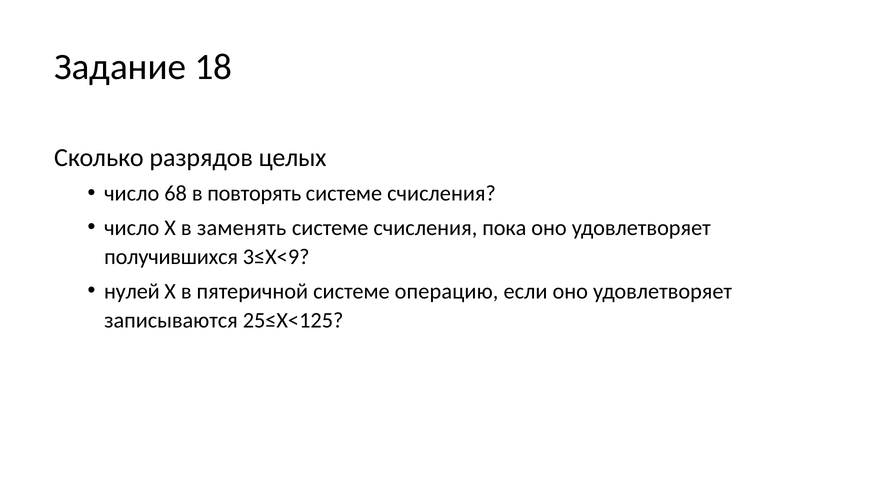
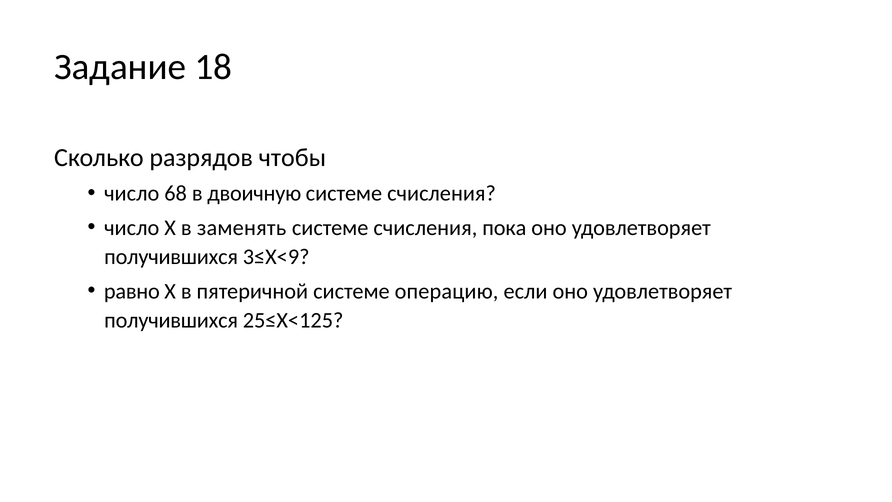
целых: целых -> чтобы
повторять: повторять -> двоичную
нулей: нулей -> равно
записываются at (171, 320): записываются -> получившихся
